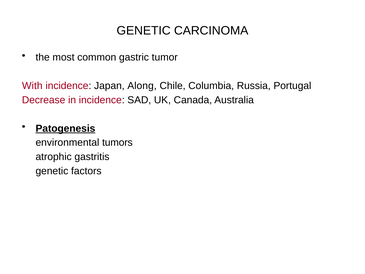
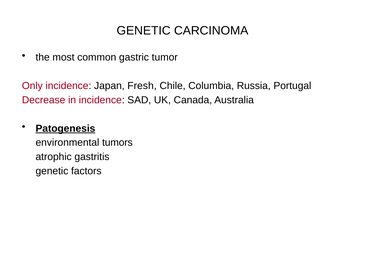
With: With -> Only
Along: Along -> Fresh
